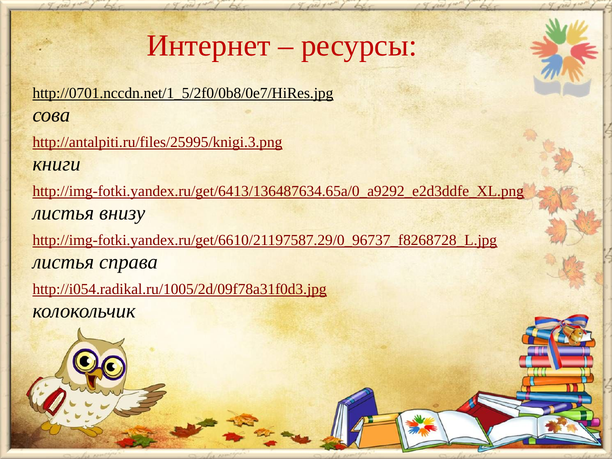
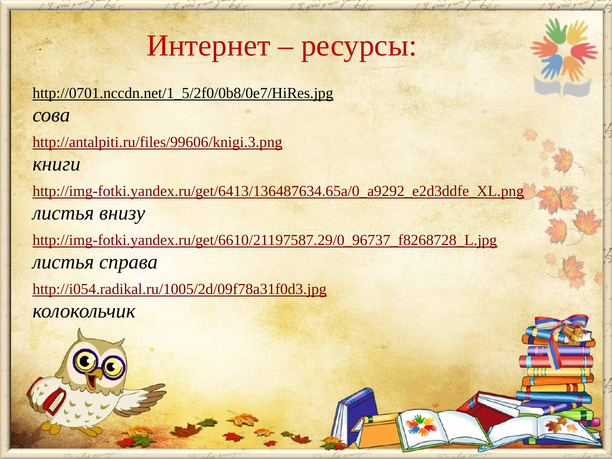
http://antalpiti.ru/files/25995/knigi.3.png: http://antalpiti.ru/files/25995/knigi.3.png -> http://antalpiti.ru/files/99606/knigi.3.png
